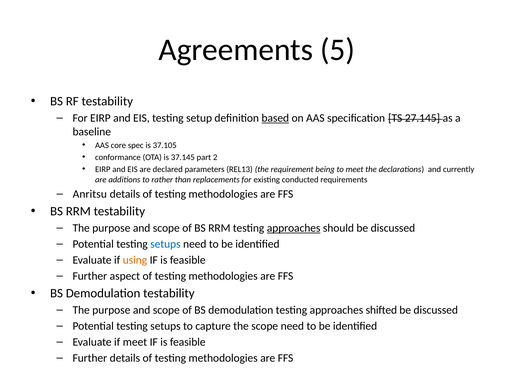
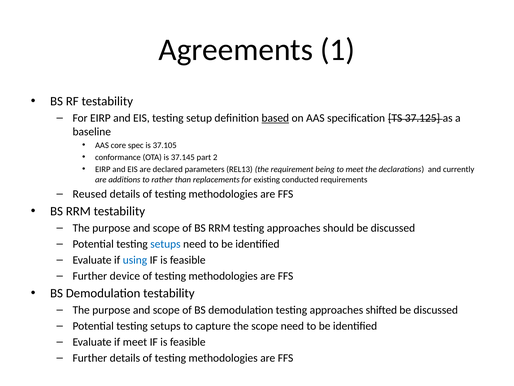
5: 5 -> 1
27.145: 27.145 -> 37.125
Anritsu: Anritsu -> Reused
approaches at (294, 228) underline: present -> none
using colour: orange -> blue
aspect: aspect -> device
